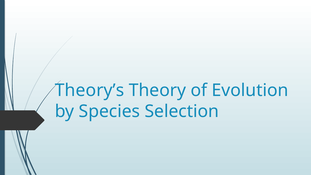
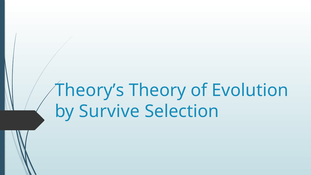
Species: Species -> Survive
